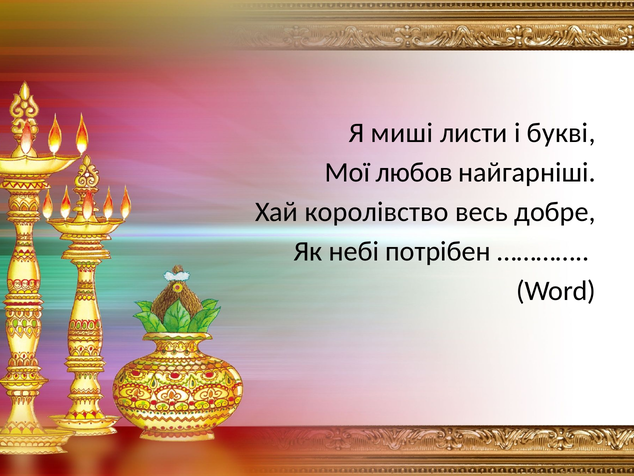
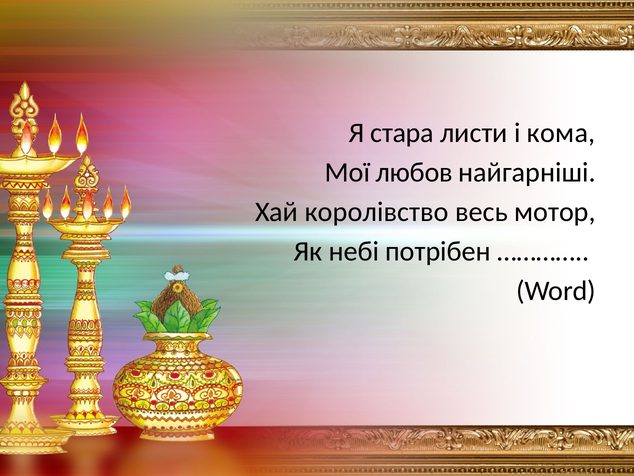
миші: миші -> стара
букві: букві -> кома
добре: добре -> мотор
